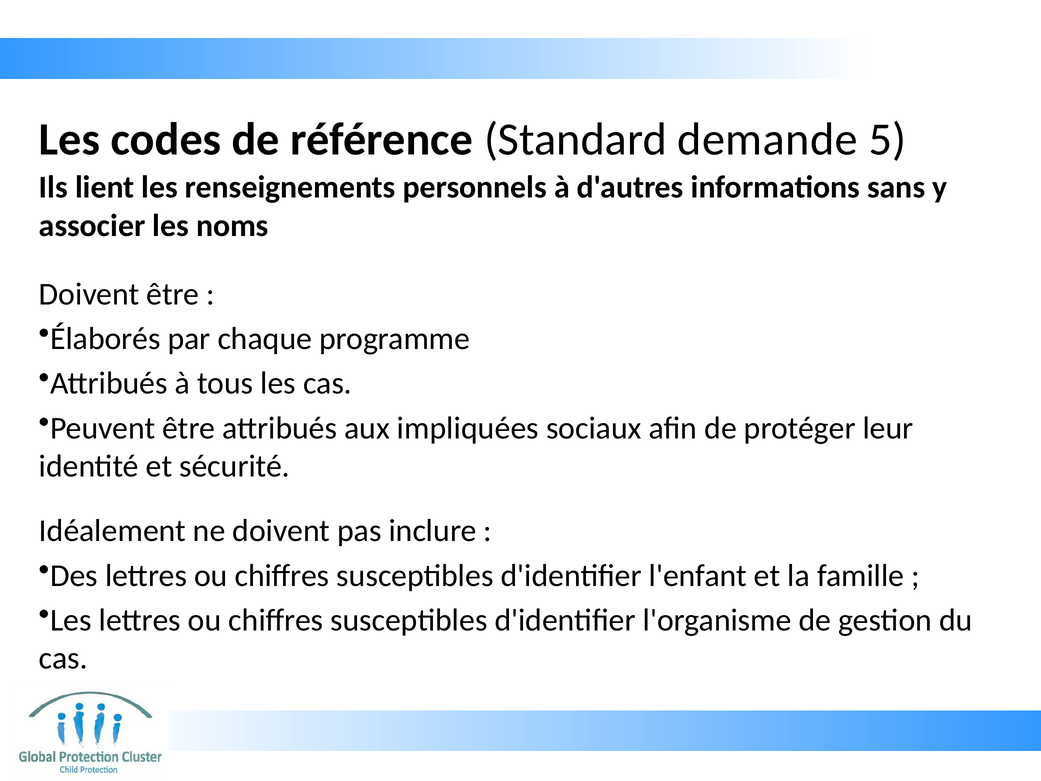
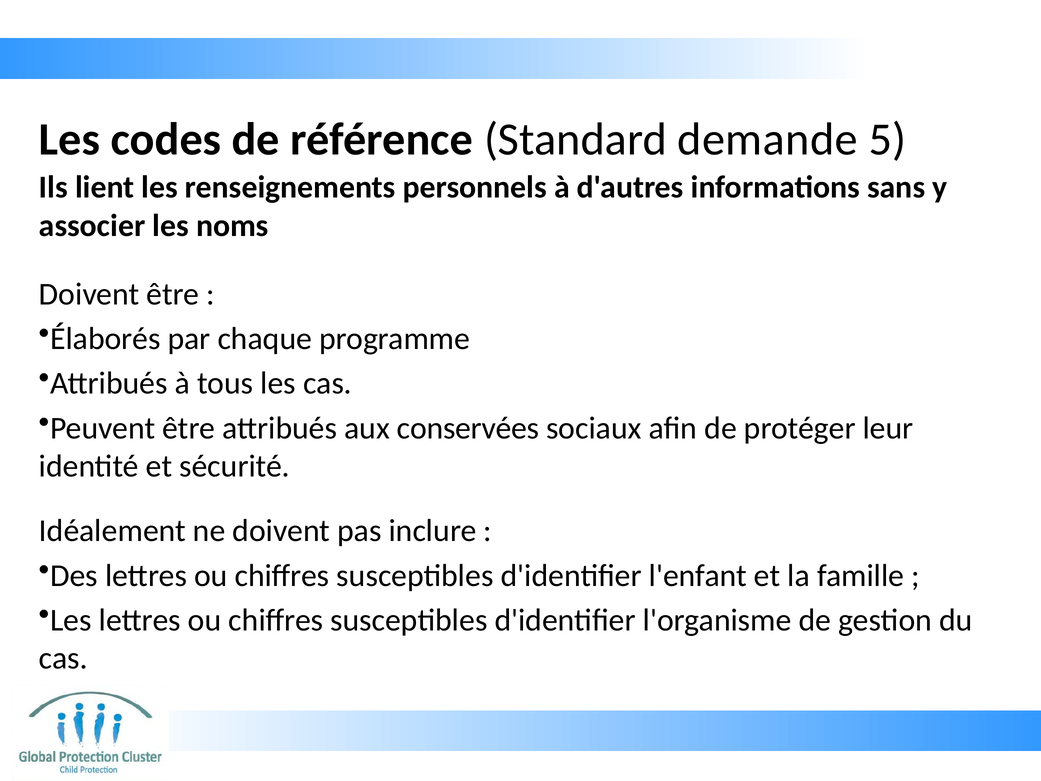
impliquées: impliquées -> conservées
